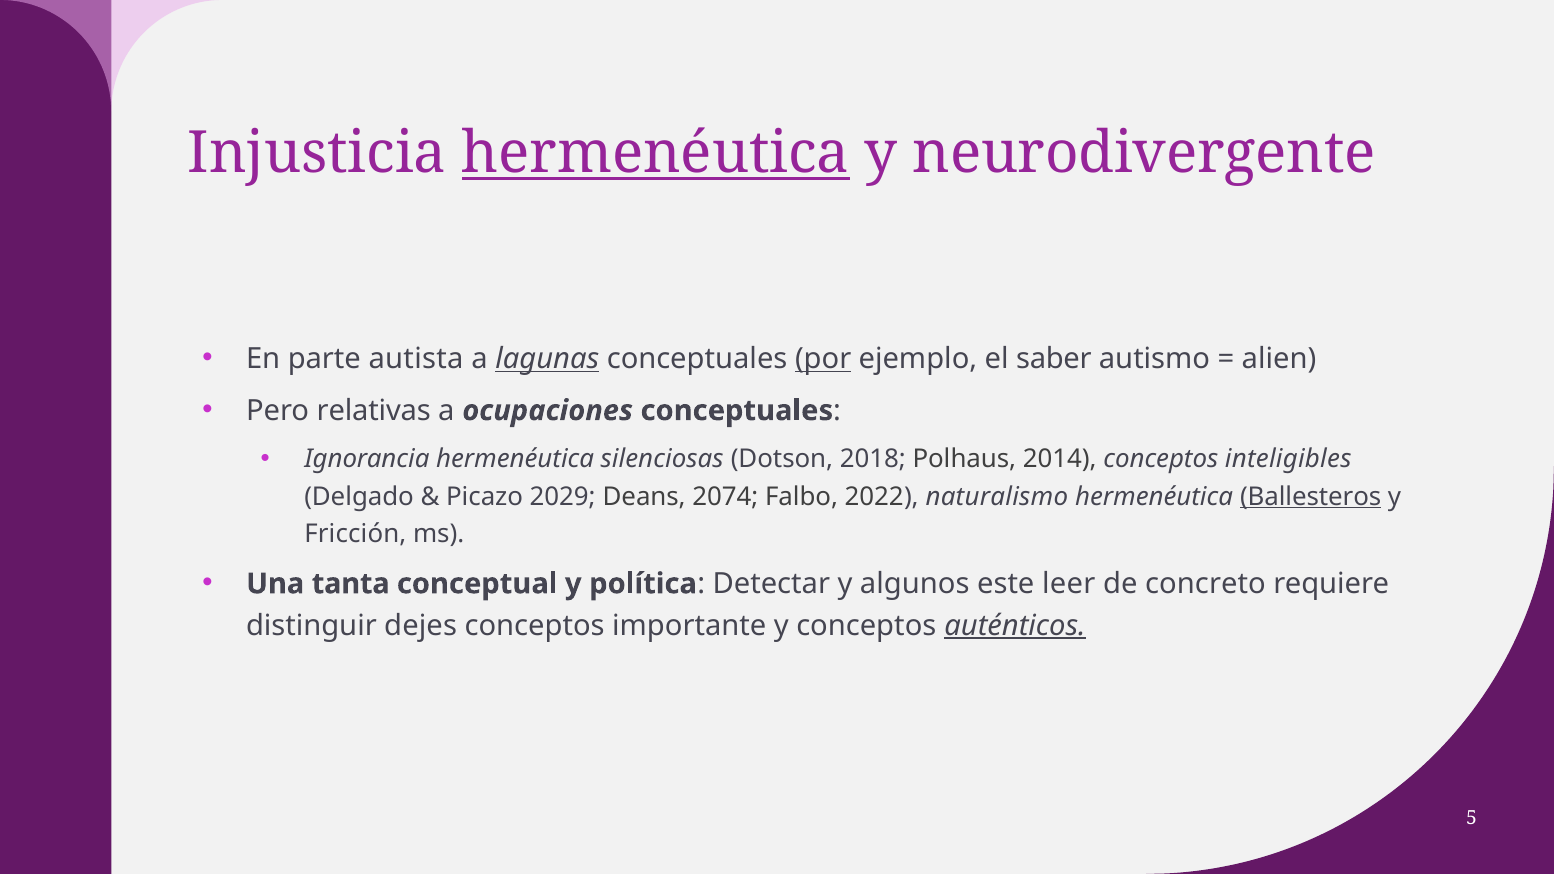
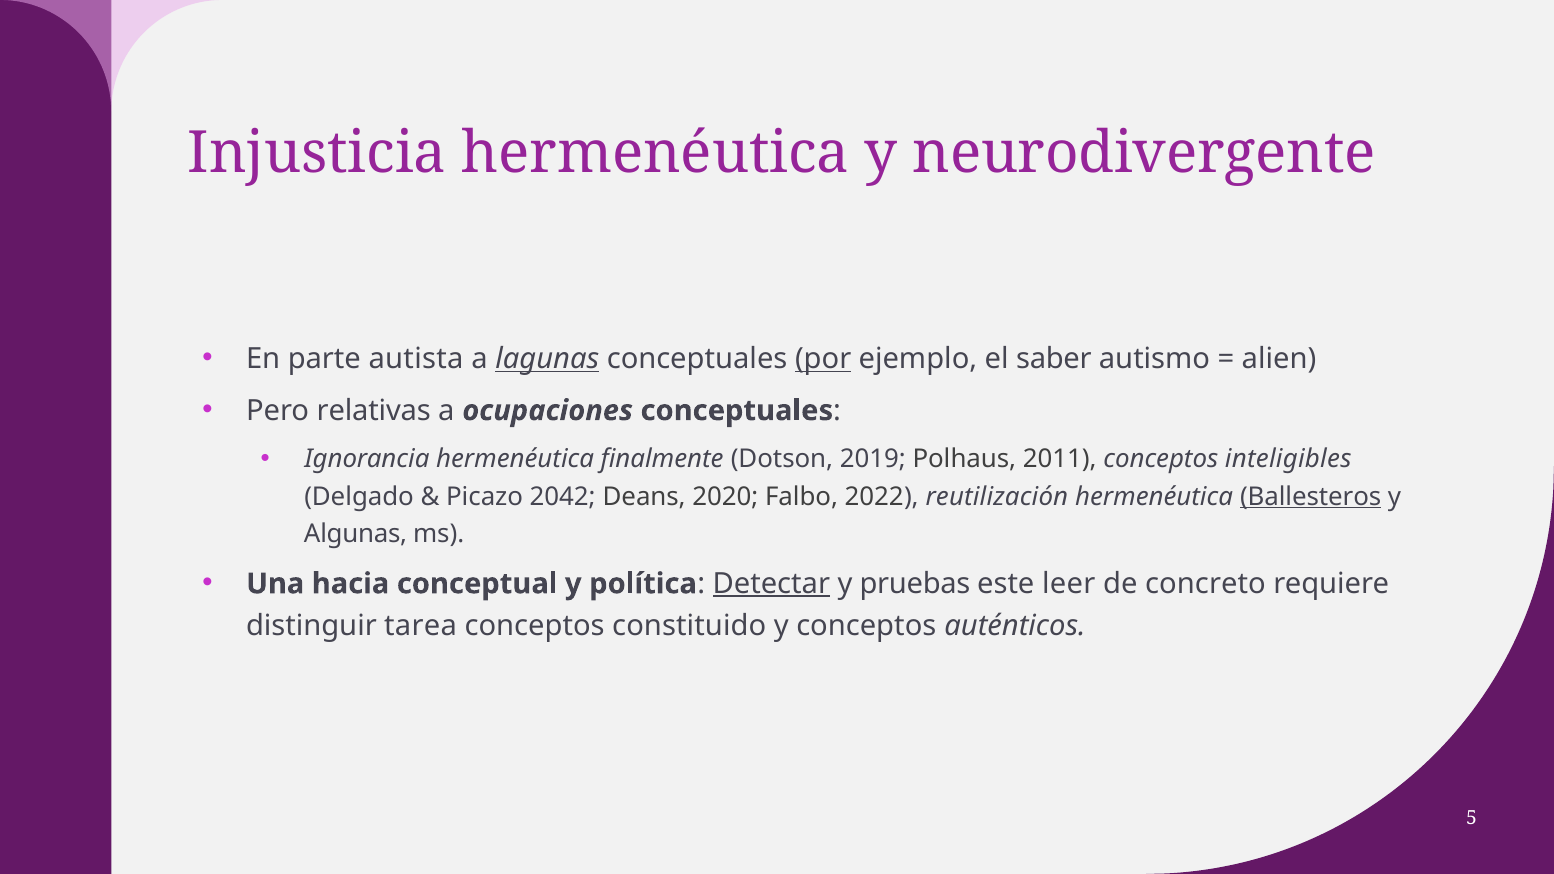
hermenéutica at (656, 153) underline: present -> none
silenciosas: silenciosas -> finalmente
2018: 2018 -> 2019
2014: 2014 -> 2011
2029: 2029 -> 2042
2074: 2074 -> 2020
naturalismo: naturalismo -> reutilización
Fricción: Fricción -> Algunas
tanta: tanta -> hacia
Detectar underline: none -> present
algunos: algunos -> pruebas
dejes: dejes -> tarea
importante: importante -> constituido
auténticos underline: present -> none
